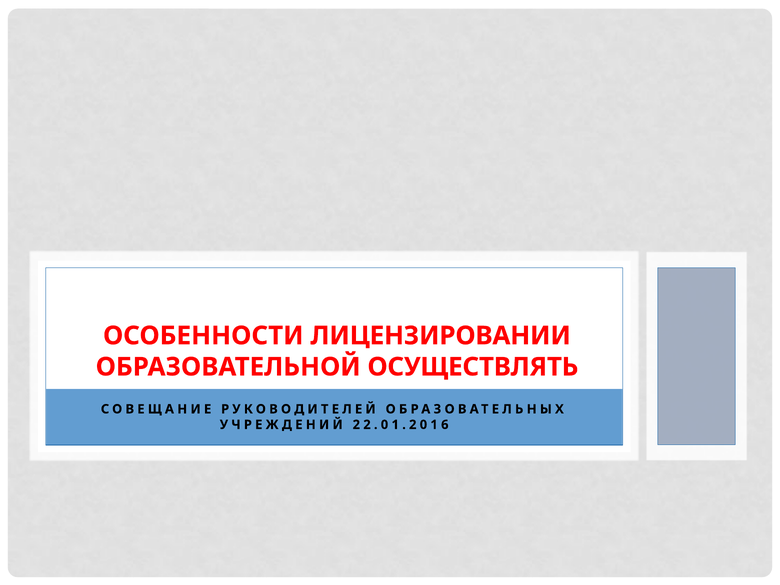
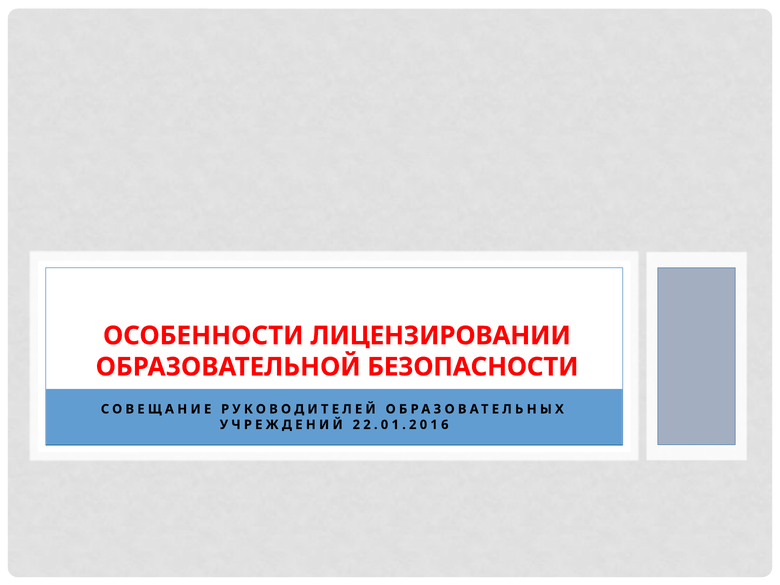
ОСУЩЕСТВЛЯТЬ: ОСУЩЕСТВЛЯТЬ -> БЕЗОПАСНОСТИ
